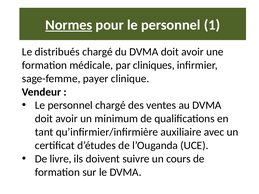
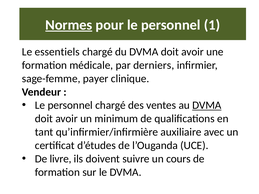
distribués: distribués -> essentiels
cliniques: cliniques -> derniers
DVMA at (207, 105) underline: none -> present
